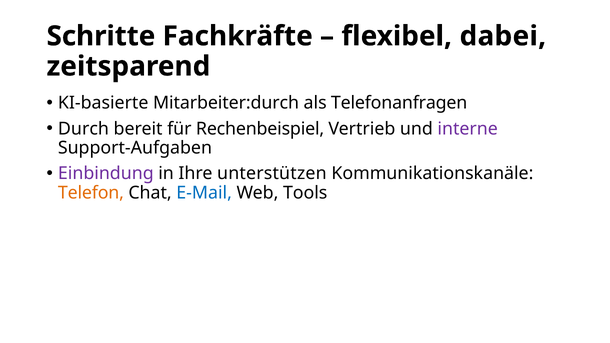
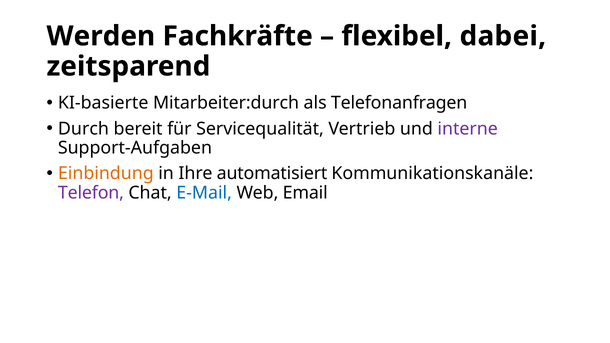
Schritte: Schritte -> Werden
Rechenbeispiel: Rechenbeispiel -> Servicequalität
Einbindung colour: purple -> orange
unterstützen: unterstützen -> automatisiert
Telefon colour: orange -> purple
Tools: Tools -> Email
